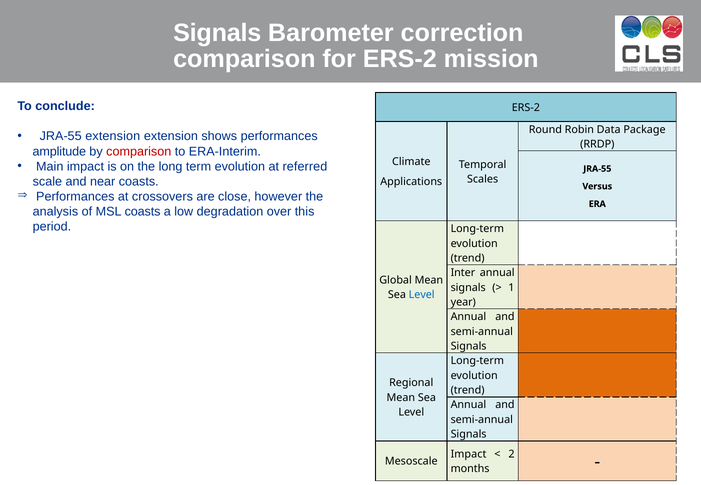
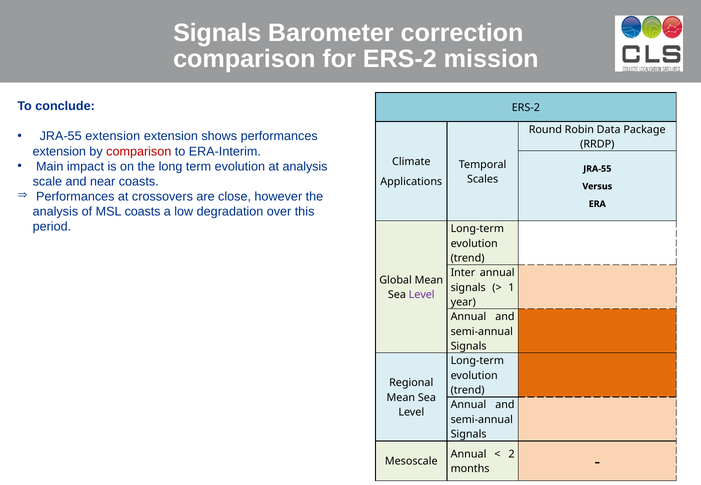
amplitude at (59, 151): amplitude -> extension
at referred: referred -> analysis
Level at (422, 295) colour: blue -> purple
Impact at (469, 454): Impact -> Annual
